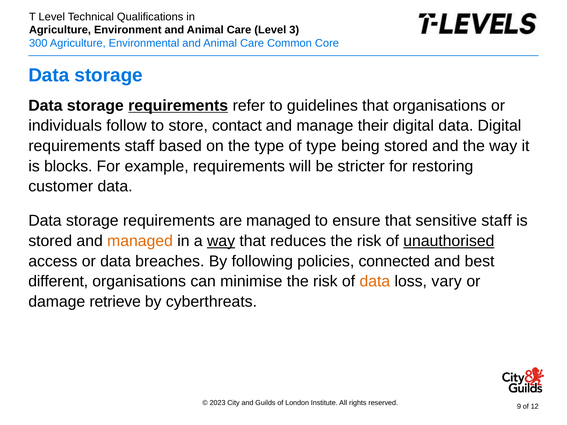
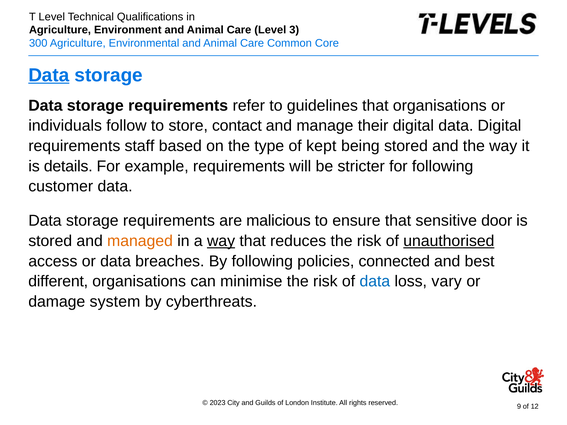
Data at (49, 75) underline: none -> present
requirements at (178, 106) underline: present -> none
of type: type -> kept
blocks: blocks -> details
for restoring: restoring -> following
are managed: managed -> malicious
sensitive staff: staff -> door
data at (375, 282) colour: orange -> blue
retrieve: retrieve -> system
